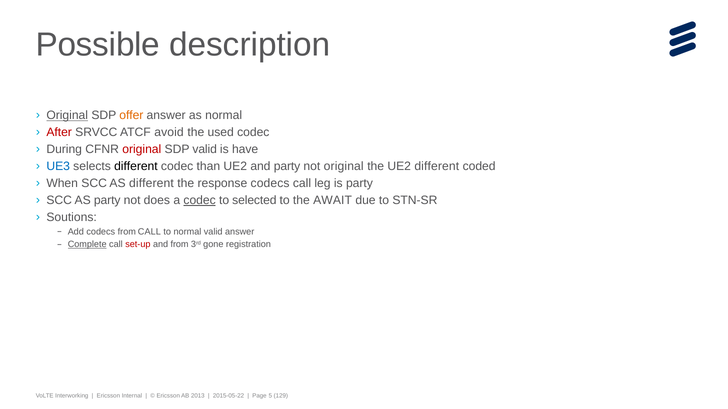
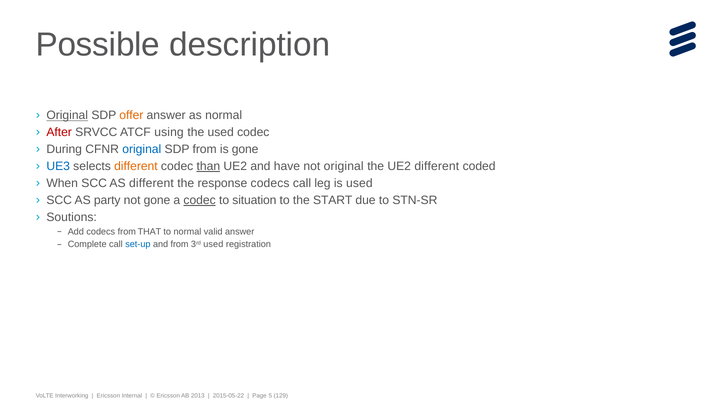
avoid: avoid -> using
original at (142, 150) colour: red -> blue
SDP valid: valid -> from
is have: have -> gone
different at (136, 167) colour: black -> orange
than underline: none -> present
and party: party -> have
is party: party -> used
not does: does -> gone
selected: selected -> situation
AWAIT: AWAIT -> START
from CALL: CALL -> THAT
Complete underline: present -> none
set-up colour: red -> blue
3rd gone: gone -> used
